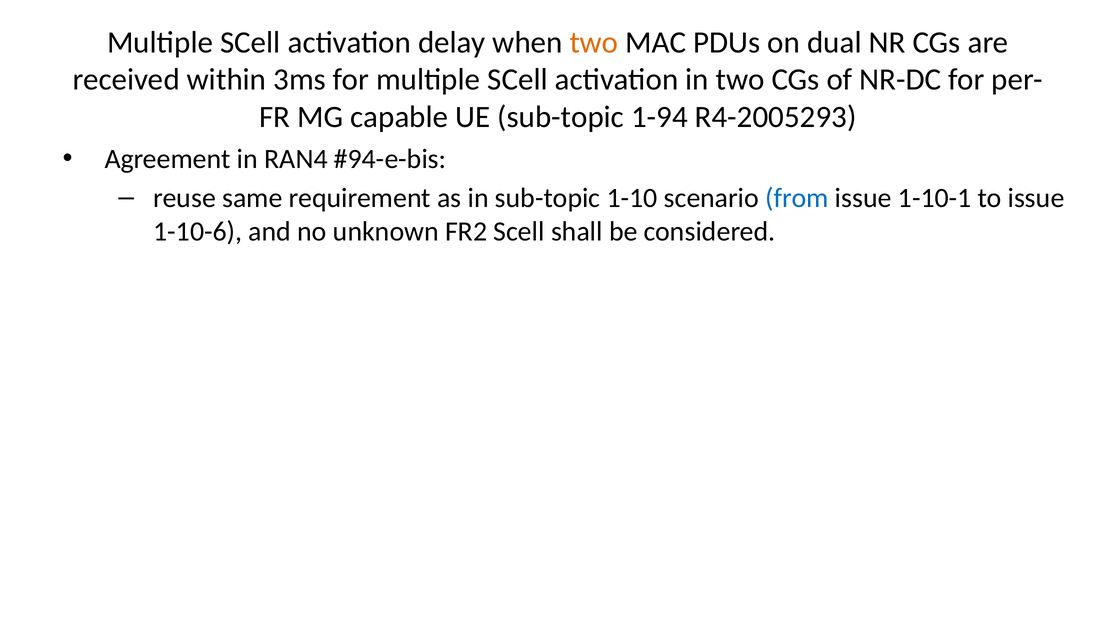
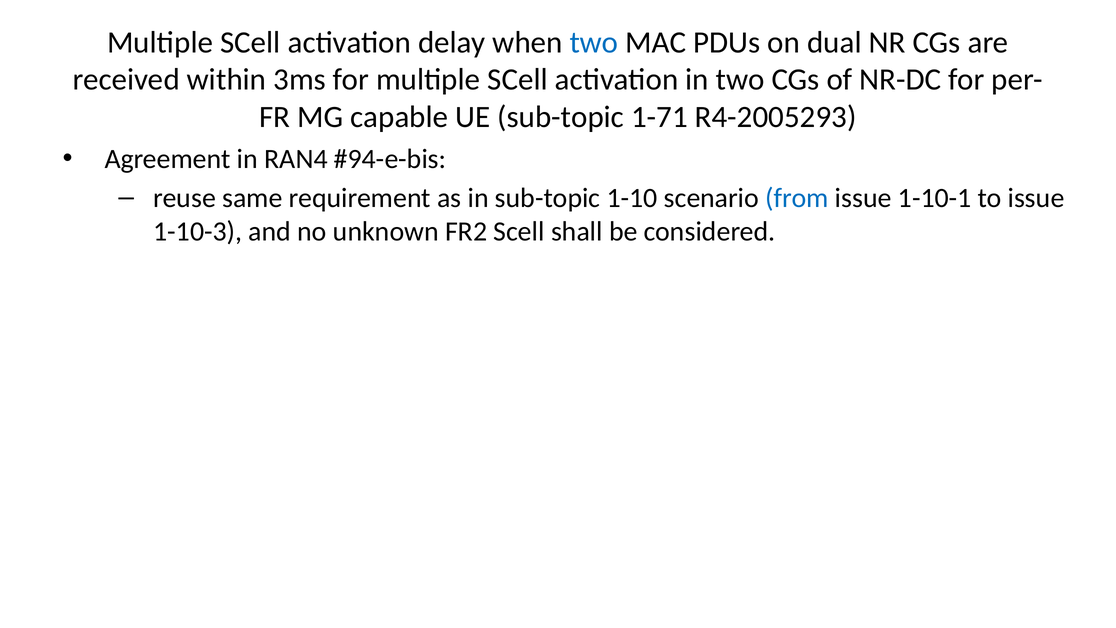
two at (594, 42) colour: orange -> blue
1-94: 1-94 -> 1-71
1-10-6: 1-10-6 -> 1-10-3
